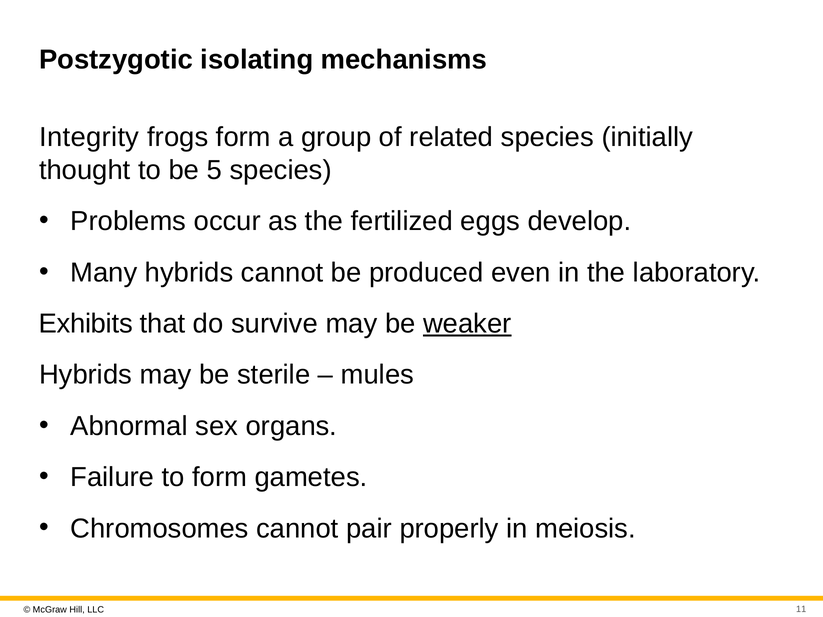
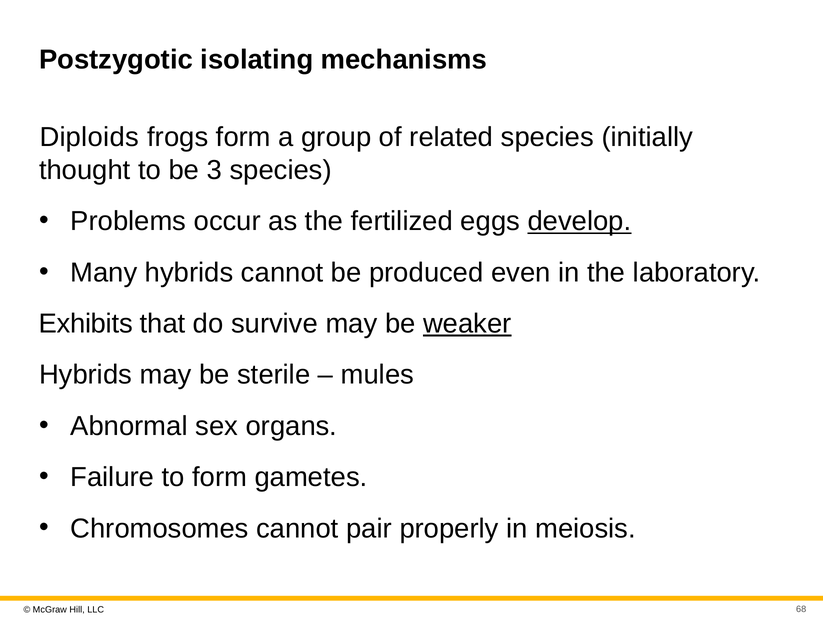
Integrity: Integrity -> Diploids
5: 5 -> 3
develop underline: none -> present
11: 11 -> 68
